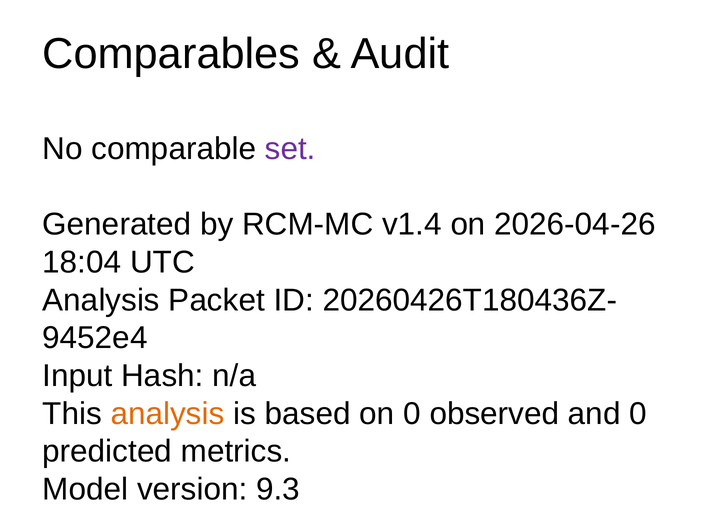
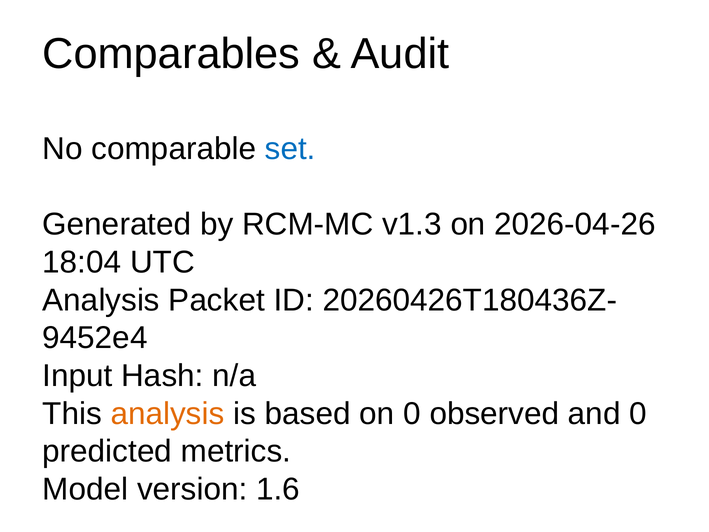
set colour: purple -> blue
v1.4: v1.4 -> v1.3
9.3: 9.3 -> 1.6
